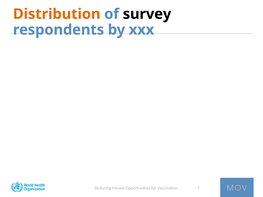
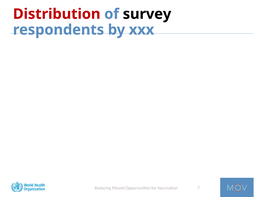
Distribution colour: orange -> red
